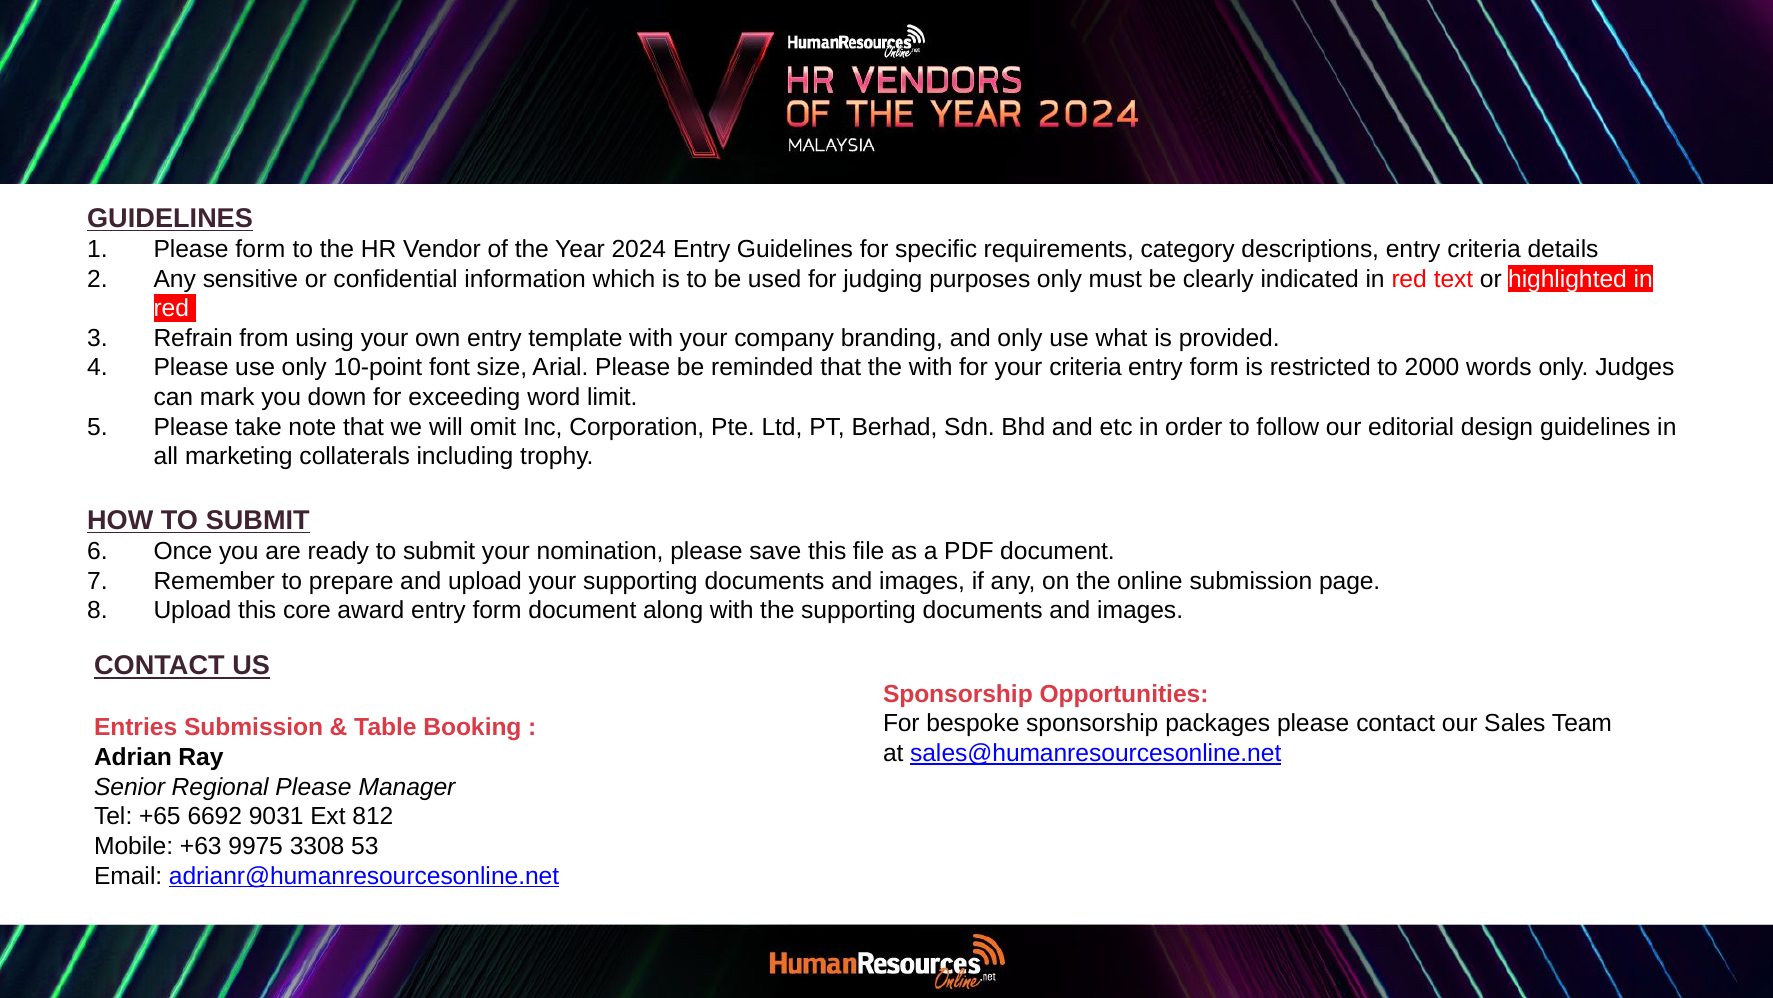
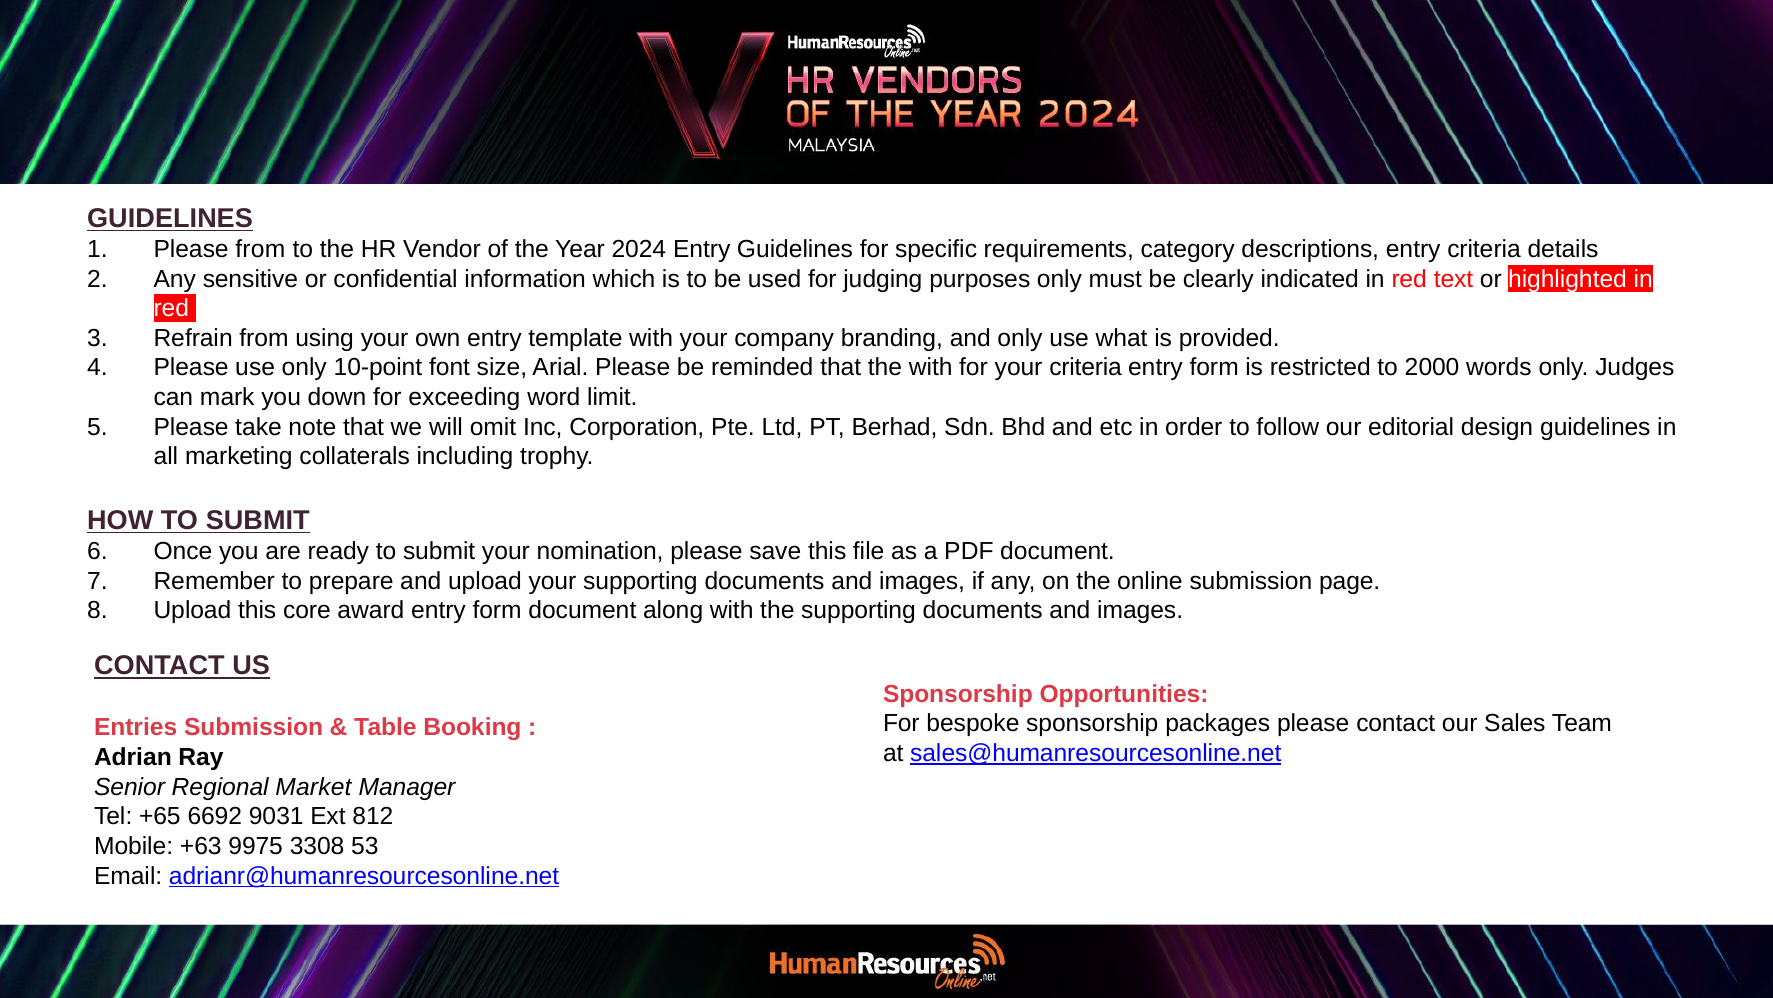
Please form: form -> from
Regional Please: Please -> Market
